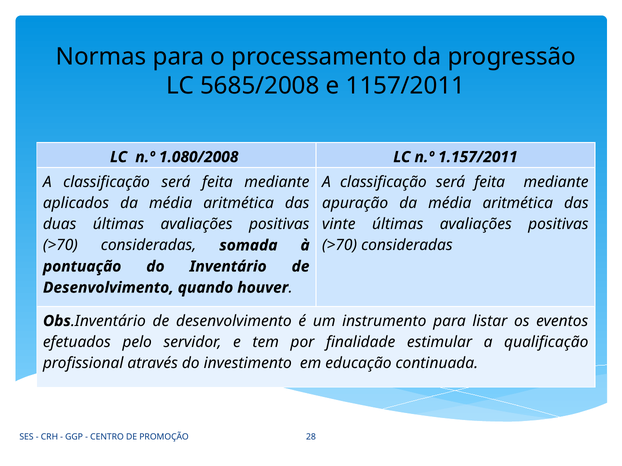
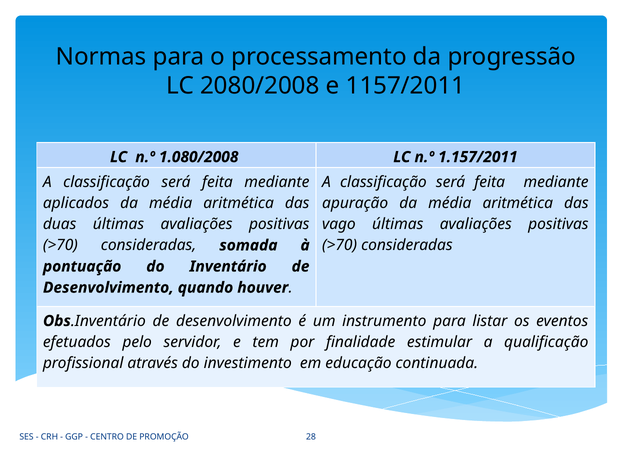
5685/2008: 5685/2008 -> 2080/2008
vinte: vinte -> vago
